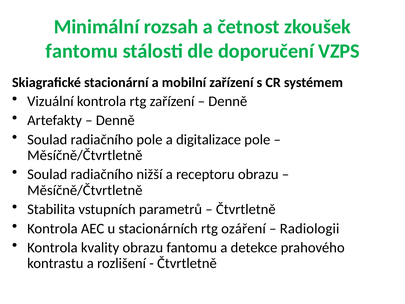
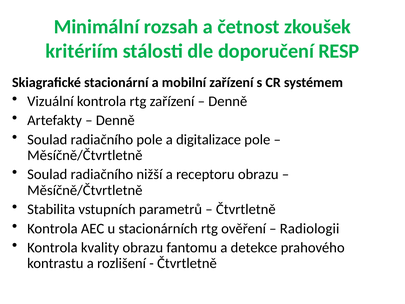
fantomu at (82, 51): fantomu -> kritériím
VZPS: VZPS -> RESP
ozáření: ozáření -> ověření
